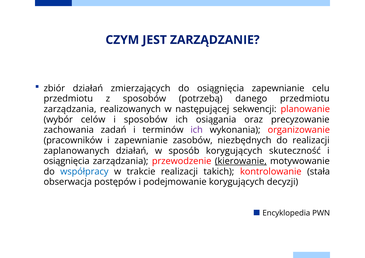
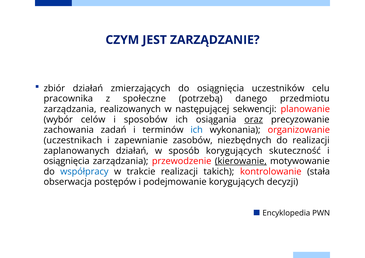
osiągnięcia zapewnianie: zapewnianie -> uczestników
przedmiotu at (68, 99): przedmiotu -> pracownika
z sposobów: sposobów -> społeczne
oraz underline: none -> present
ich at (197, 130) colour: purple -> blue
pracowników: pracowników -> uczestnikach
